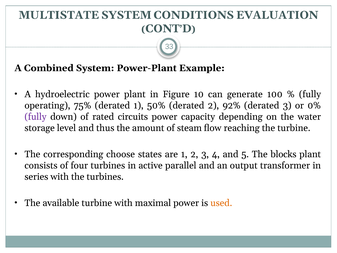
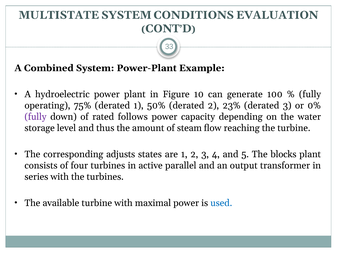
92%: 92% -> 23%
circuits: circuits -> follows
choose: choose -> adjusts
used colour: orange -> blue
